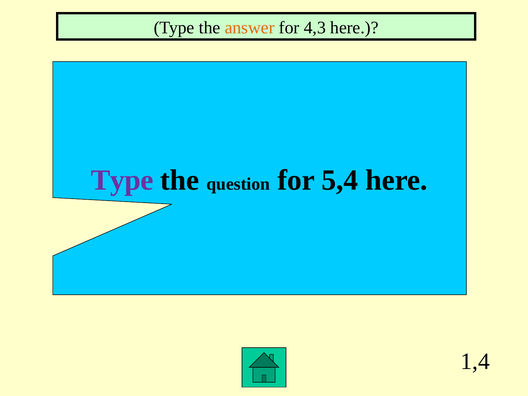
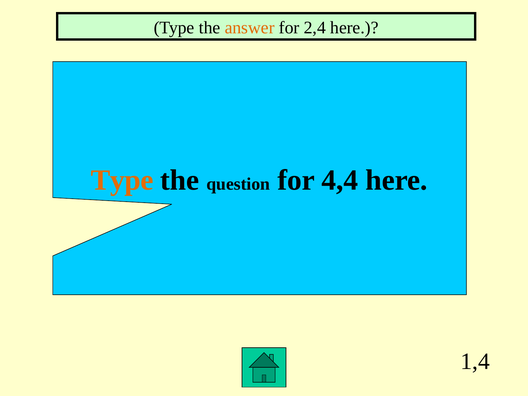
4,3: 4,3 -> 2,4
Type at (122, 180) colour: purple -> orange
5,4: 5,4 -> 4,4
